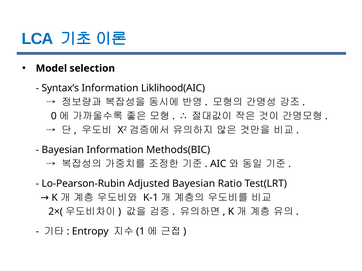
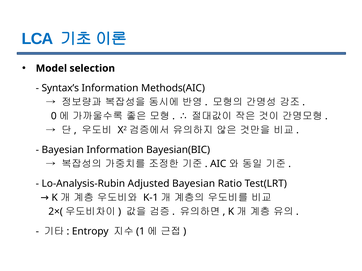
Liklihood(AIC: Liklihood(AIC -> Methods(AIC
Methods(BIC: Methods(BIC -> Bayesian(BIC
Lo-Pearson-Rubin: Lo-Pearson-Rubin -> Lo-Analysis-Rubin
